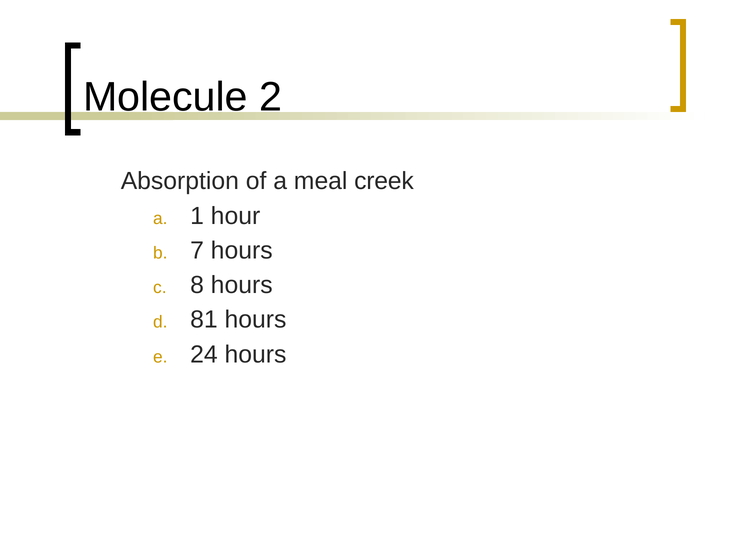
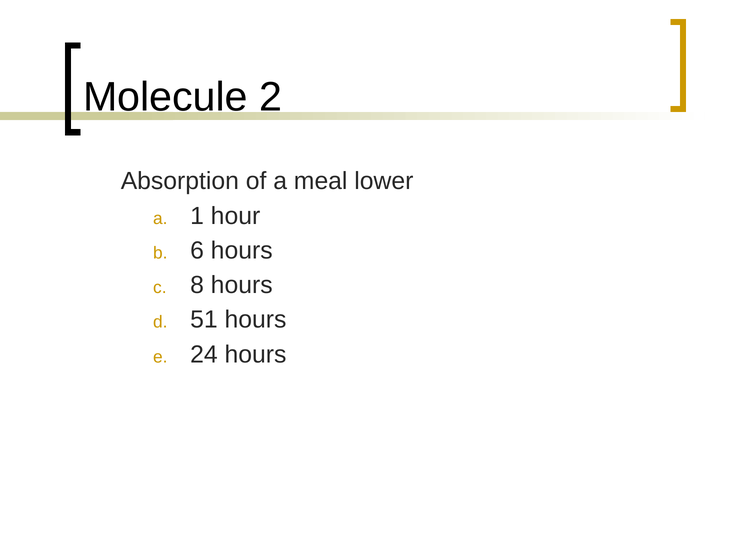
creek: creek -> lower
7: 7 -> 6
81: 81 -> 51
